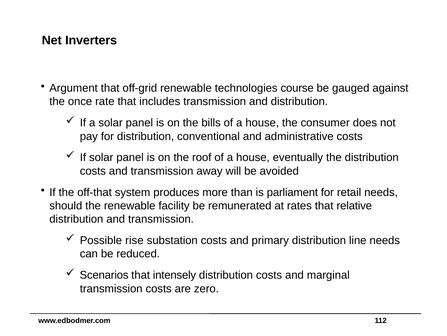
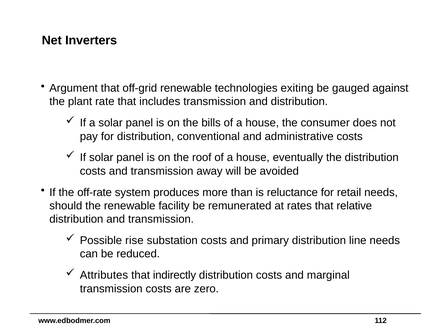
course: course -> exiting
once: once -> plant
off-that: off-that -> off-rate
parliament: parliament -> reluctance
Scenarios: Scenarios -> Attributes
intensely: intensely -> indirectly
